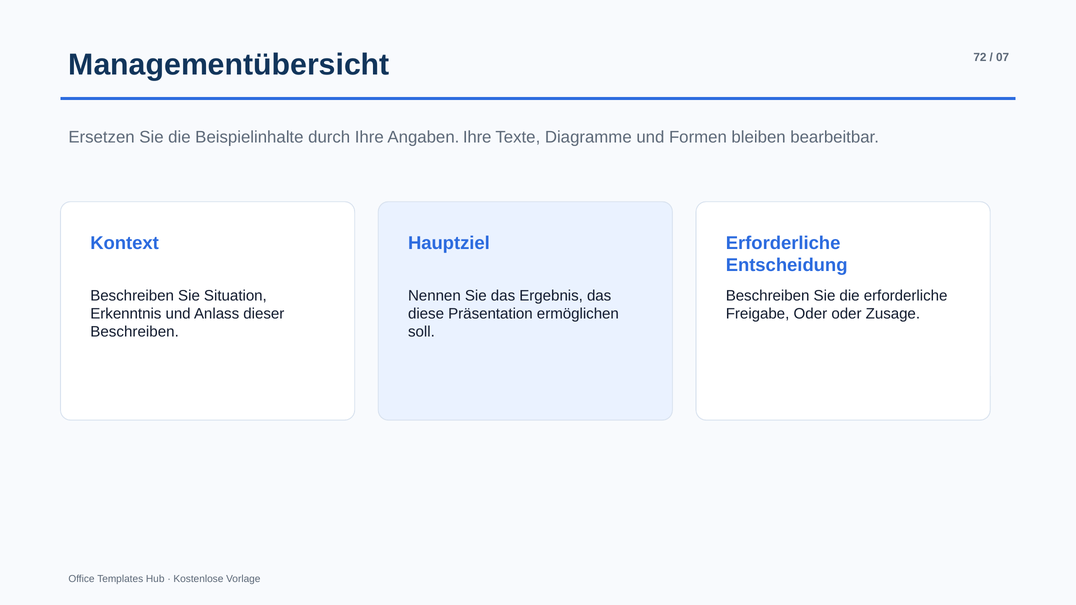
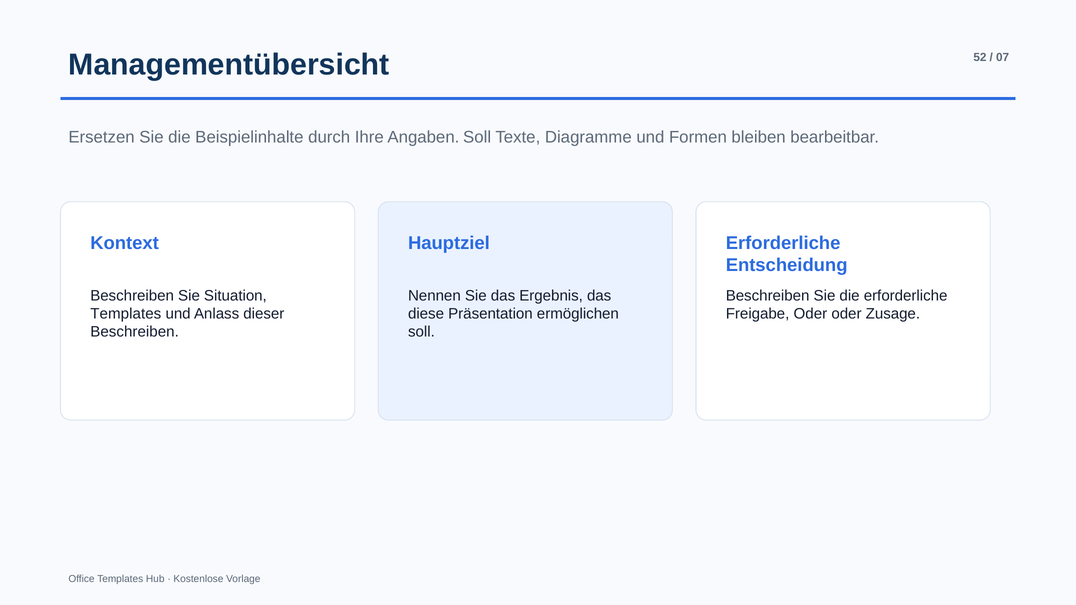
72: 72 -> 52
Angaben Ihre: Ihre -> Soll
Erkenntnis at (126, 314): Erkenntnis -> Templates
